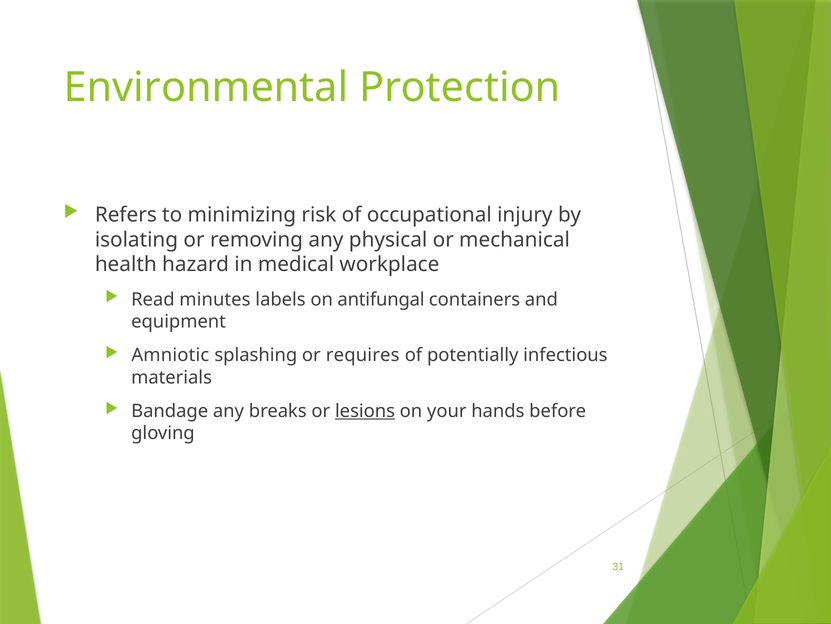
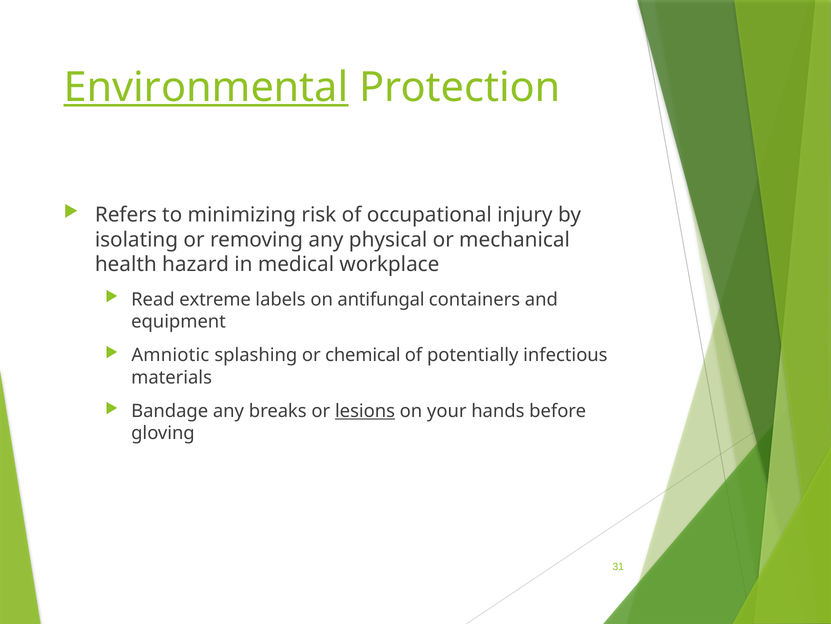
Environmental underline: none -> present
minutes: minutes -> extreme
requires: requires -> chemical
